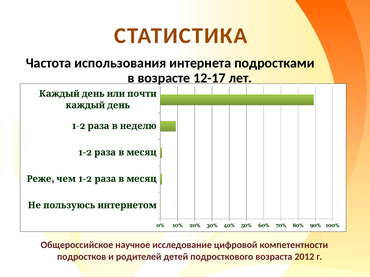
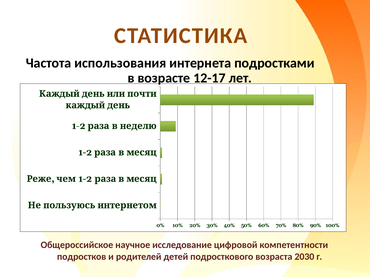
2012: 2012 -> 2030
